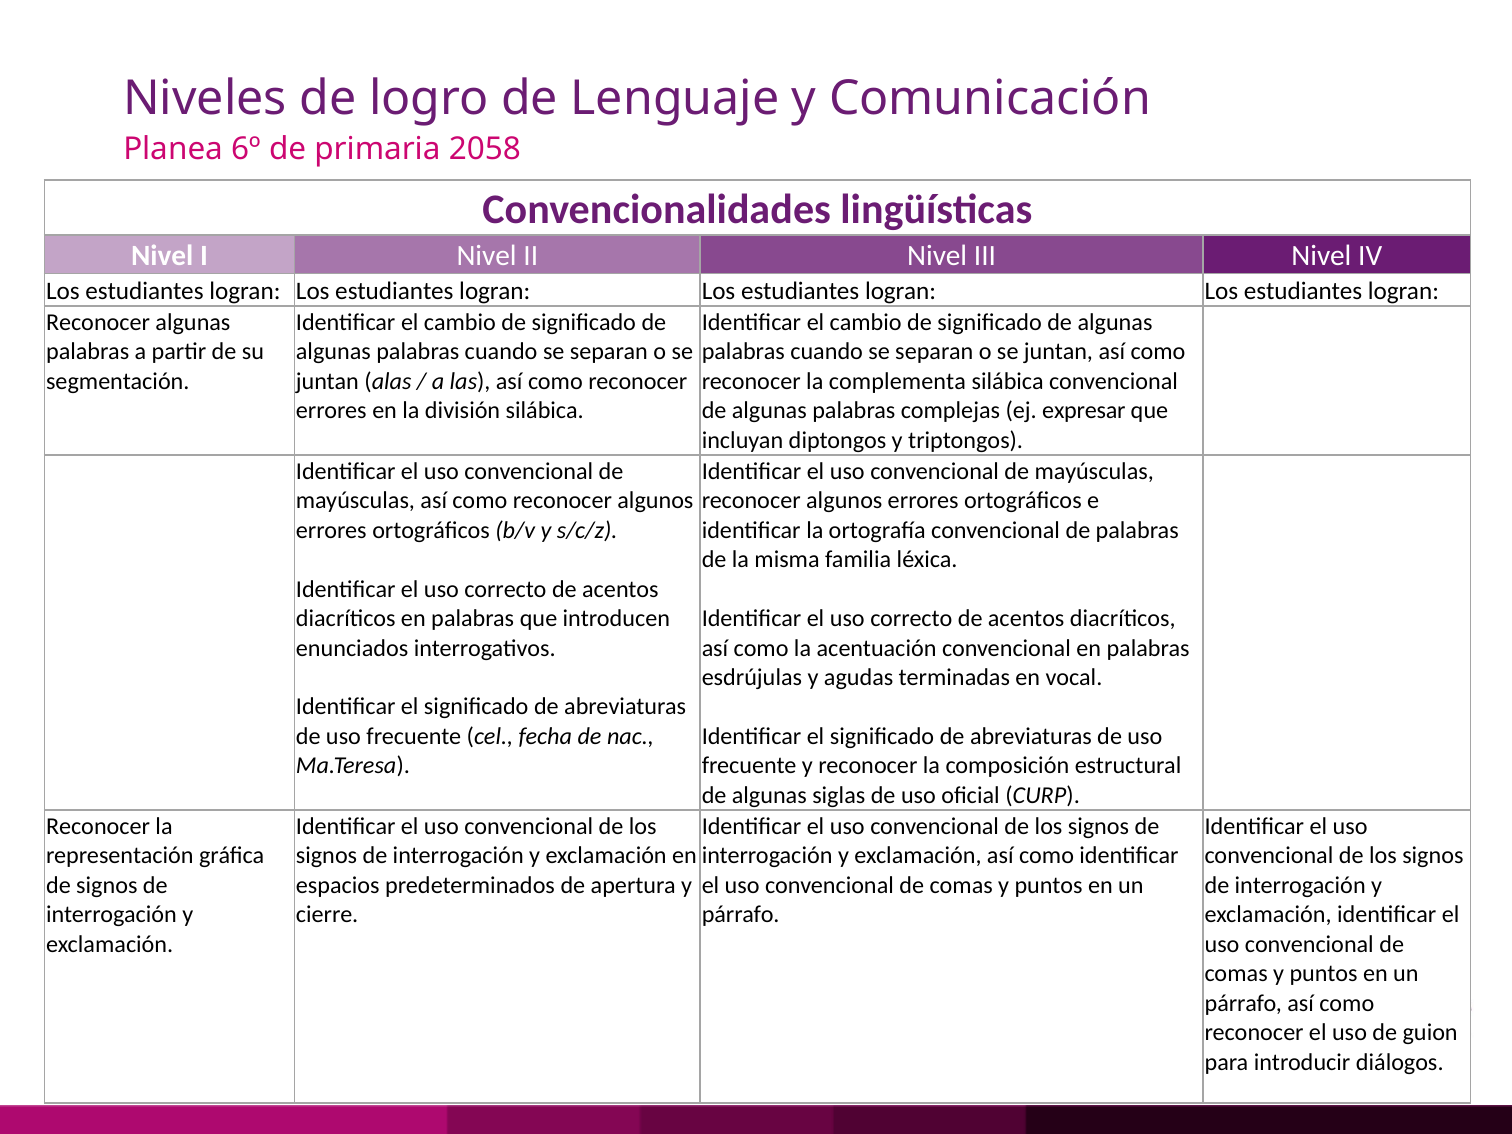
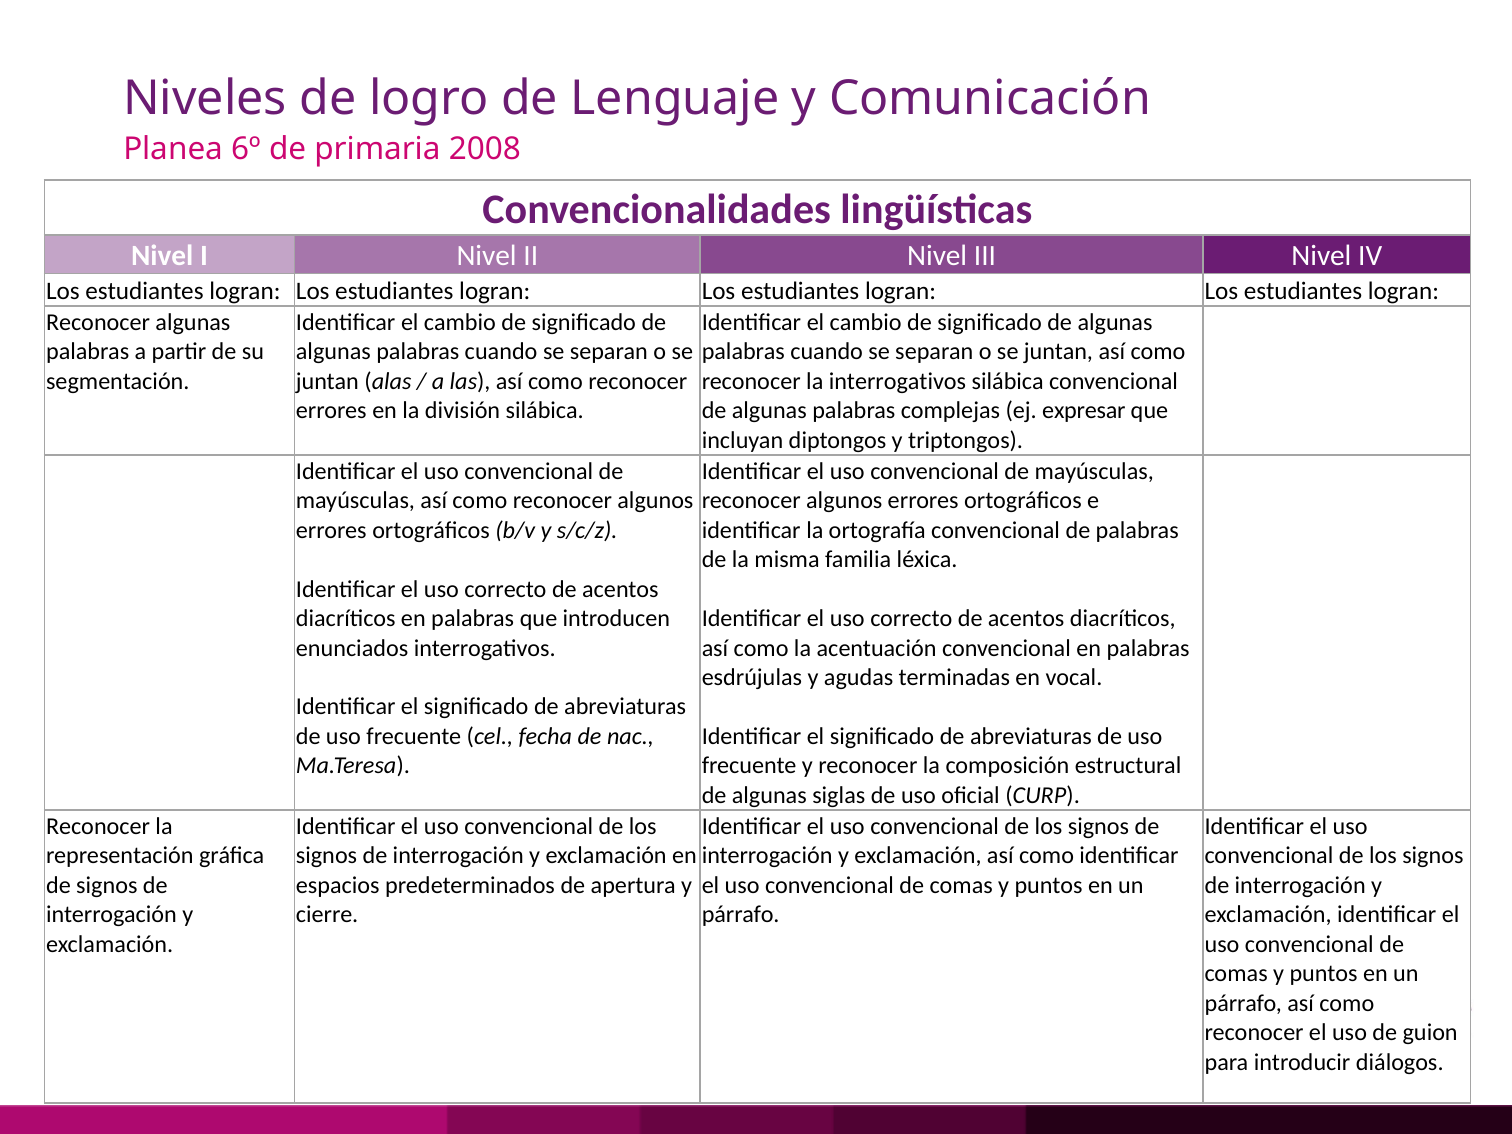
2058: 2058 -> 2008
la complementa: complementa -> interrogativos
